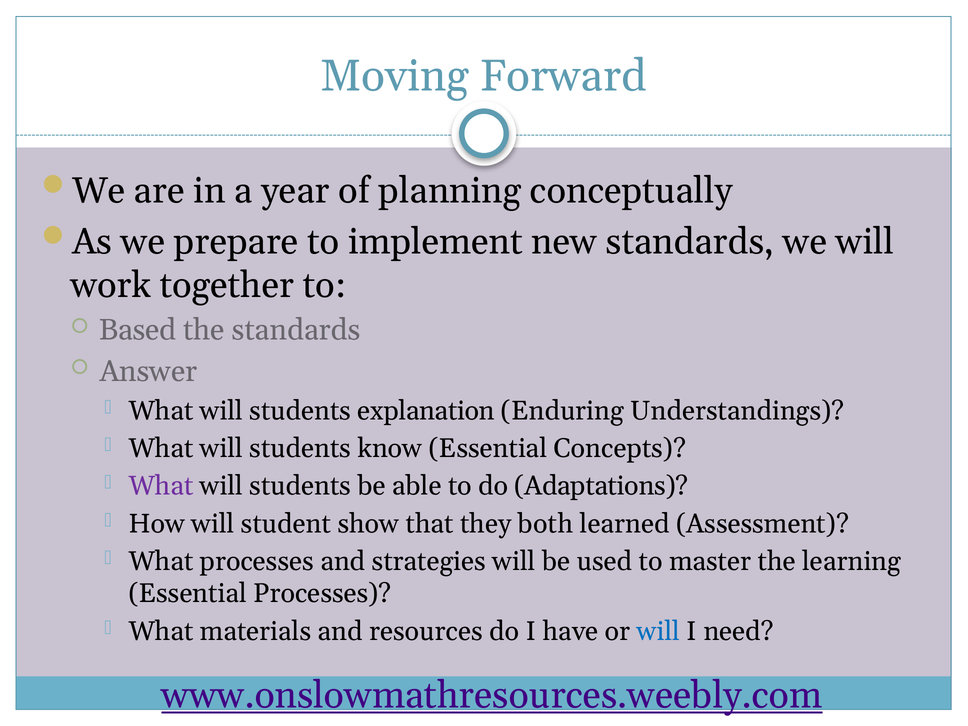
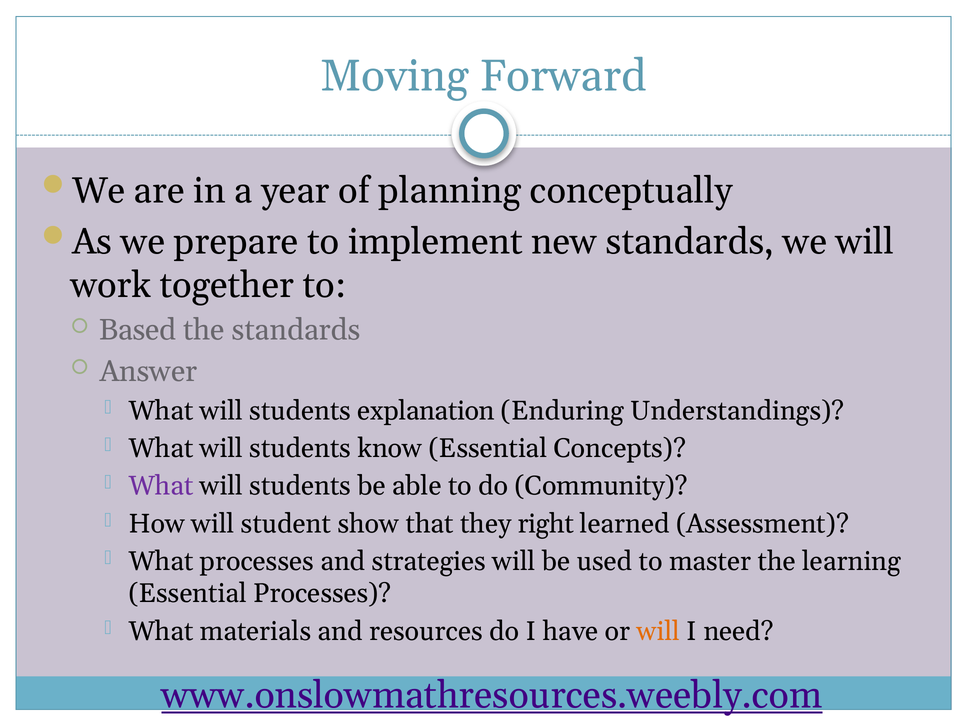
Adaptations: Adaptations -> Community
both: both -> right
will at (658, 631) colour: blue -> orange
